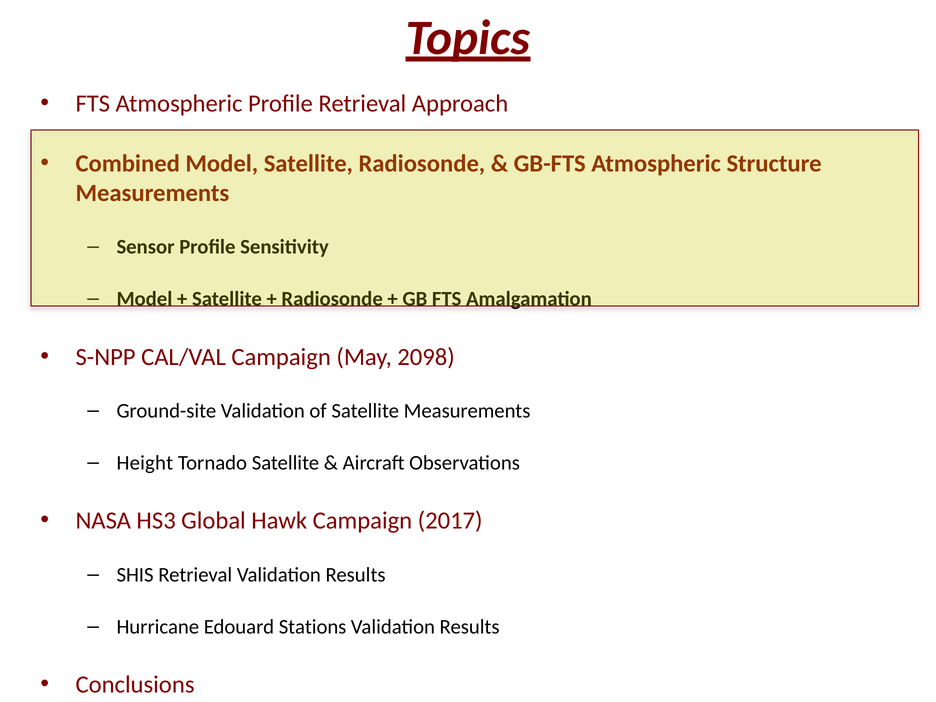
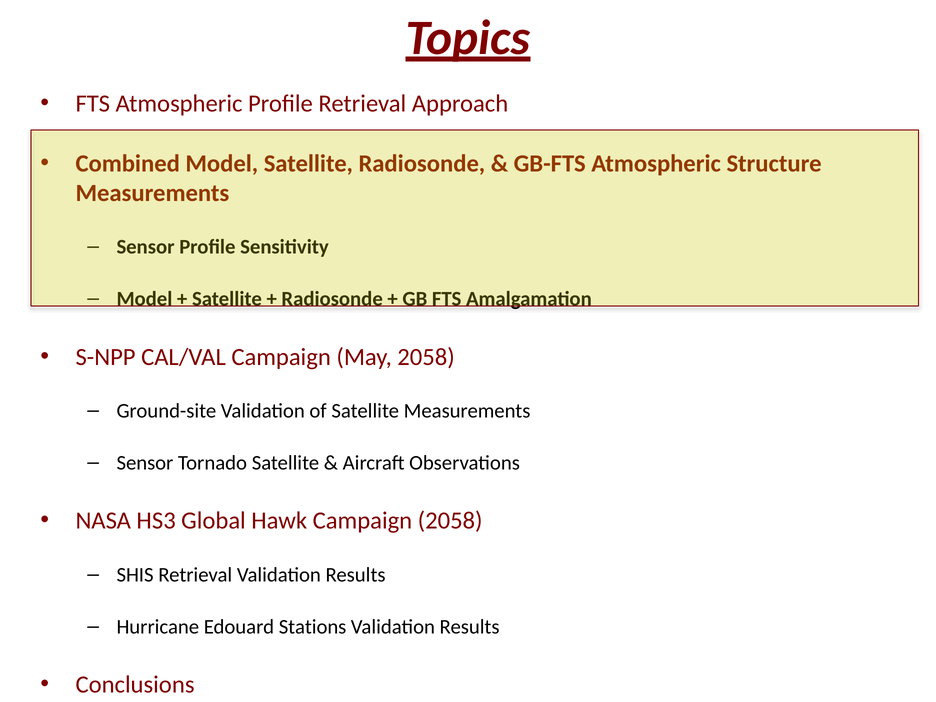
May 2098: 2098 -> 2058
Height at (145, 463): Height -> Sensor
Campaign 2017: 2017 -> 2058
